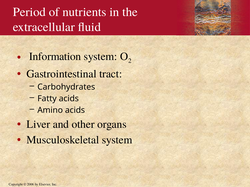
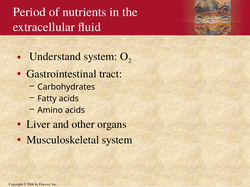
Information: Information -> Understand
